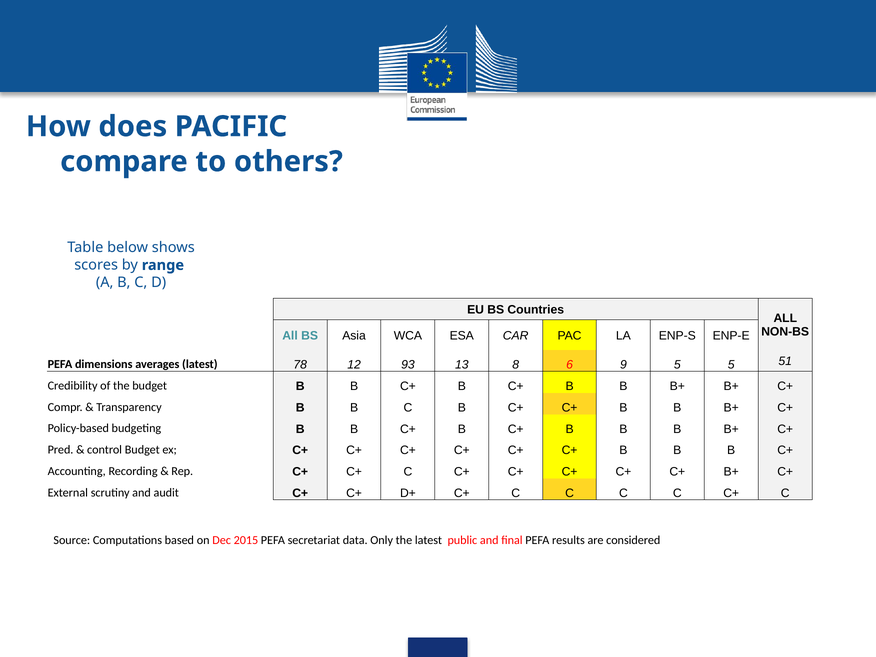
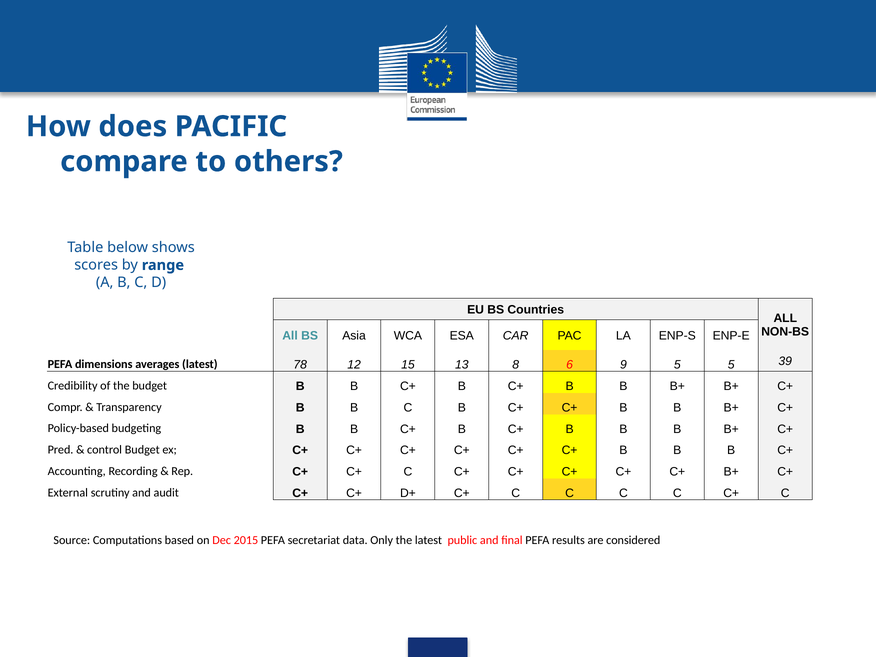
93: 93 -> 15
51: 51 -> 39
